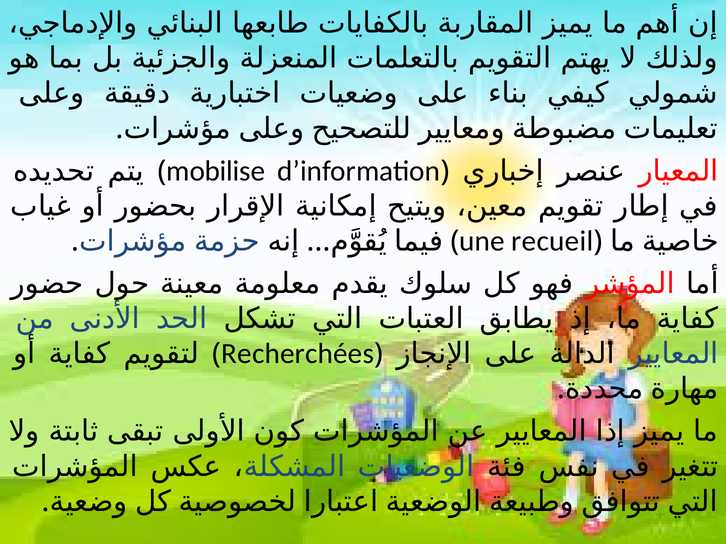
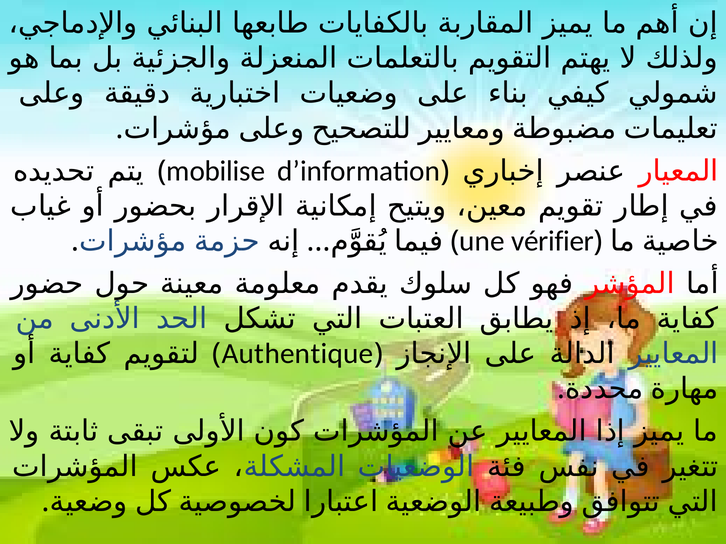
recueil: recueil -> vérifier
Recherchées: Recherchées -> Authentique
